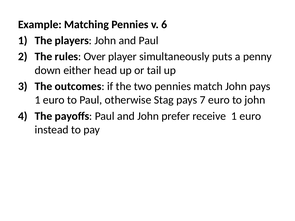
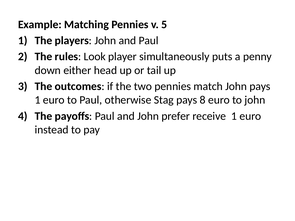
6: 6 -> 5
Over: Over -> Look
7: 7 -> 8
